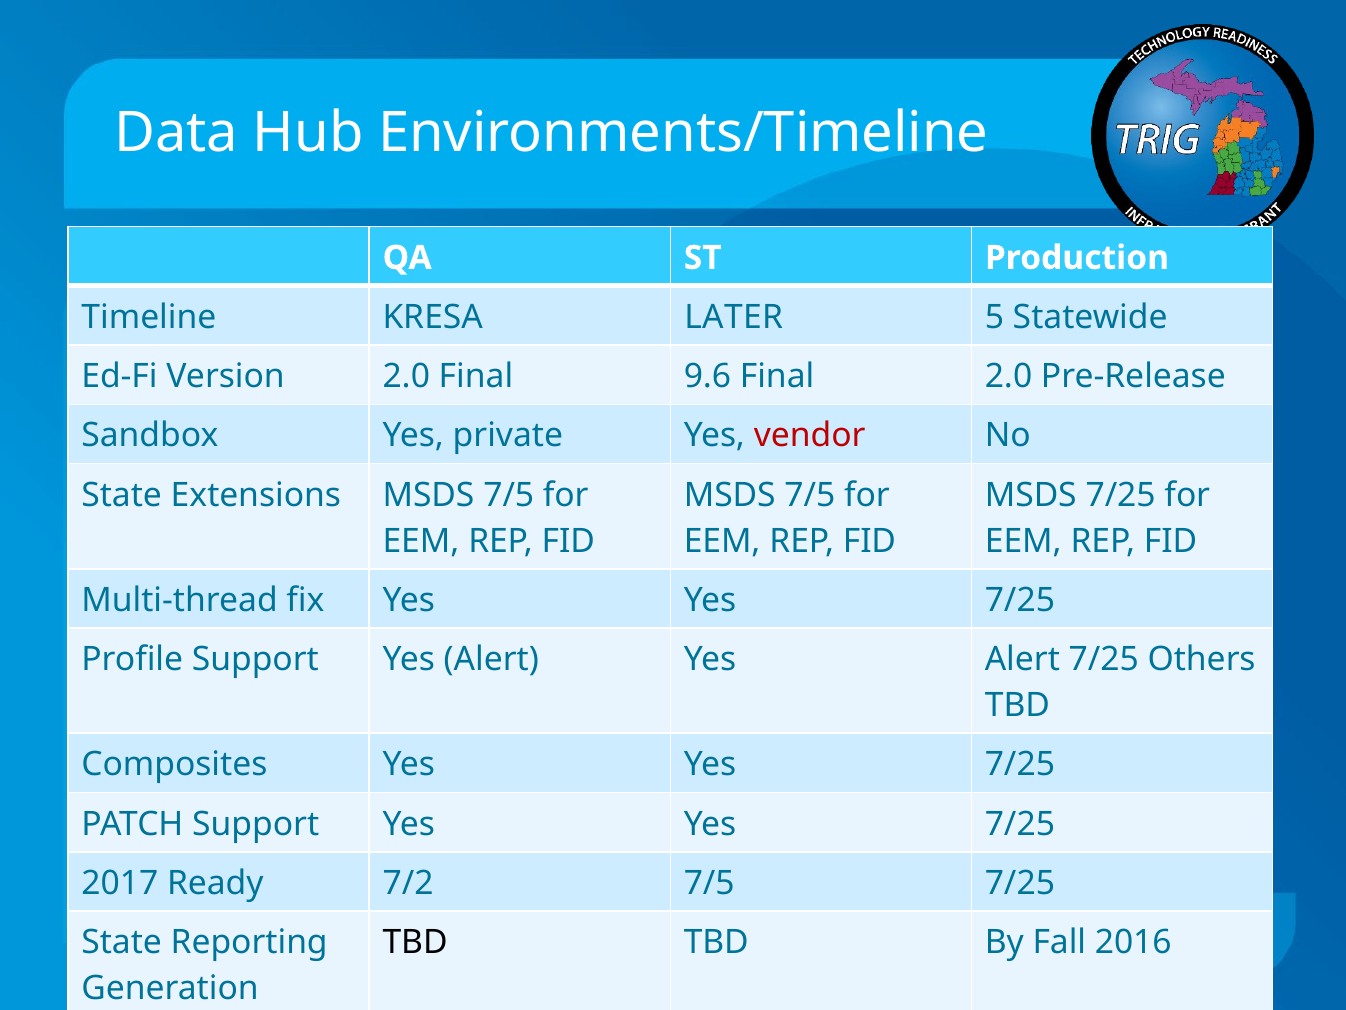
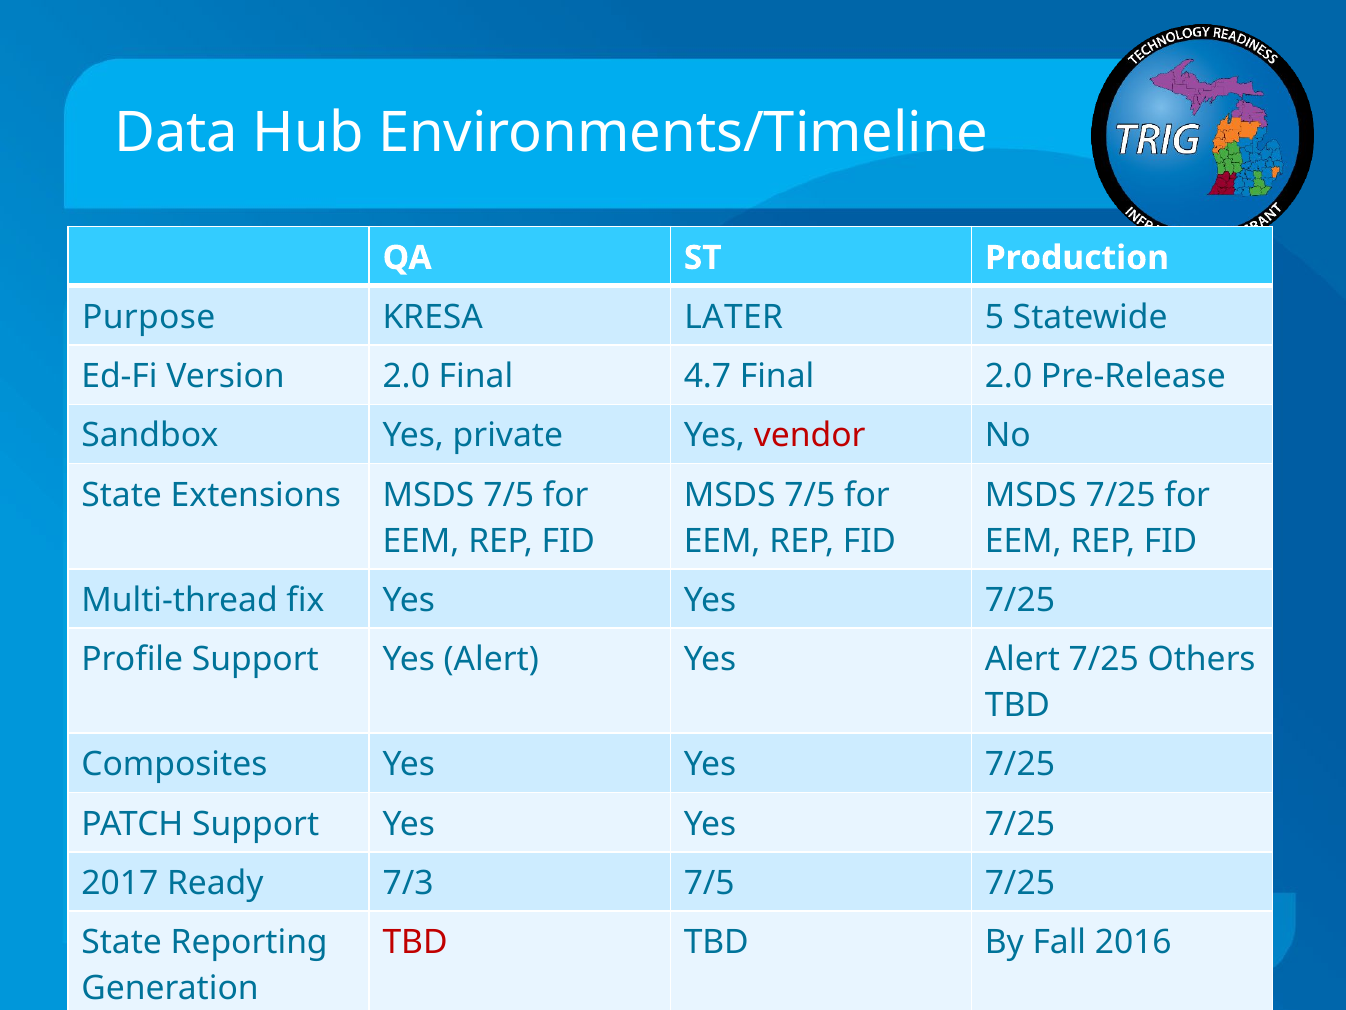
Timeline: Timeline -> Purpose
9.6: 9.6 -> 4.7
7/2: 7/2 -> 7/3
TBD at (415, 942) colour: black -> red
